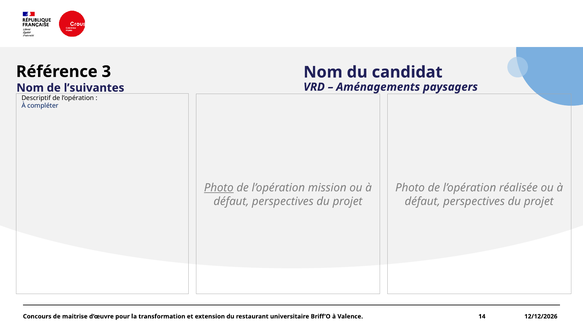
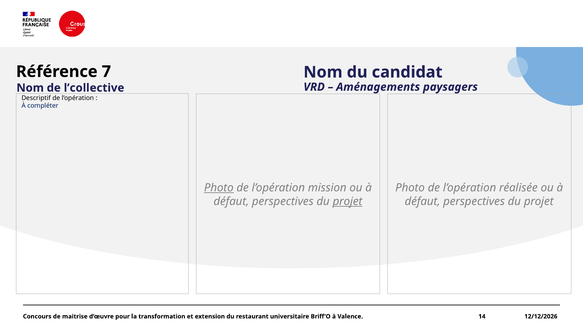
3: 3 -> 7
l’suivantes: l’suivantes -> l’collective
projet at (348, 201) underline: none -> present
